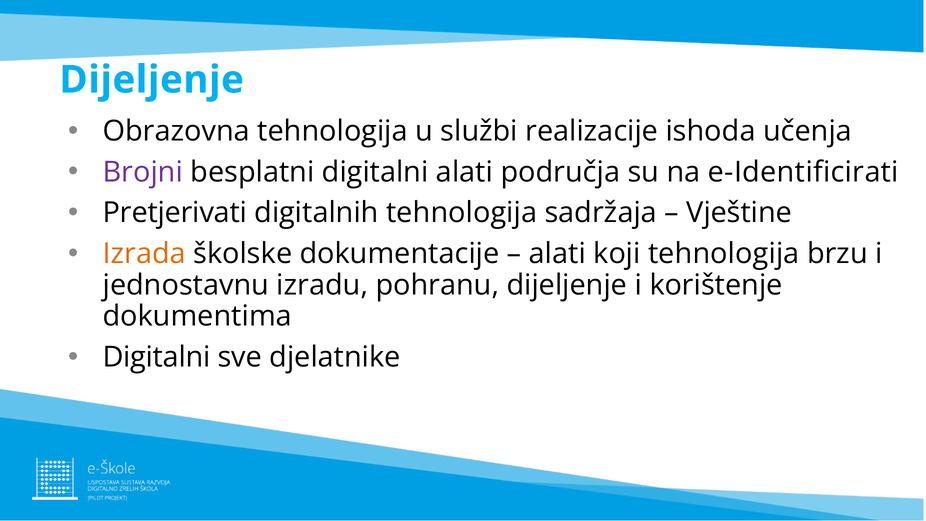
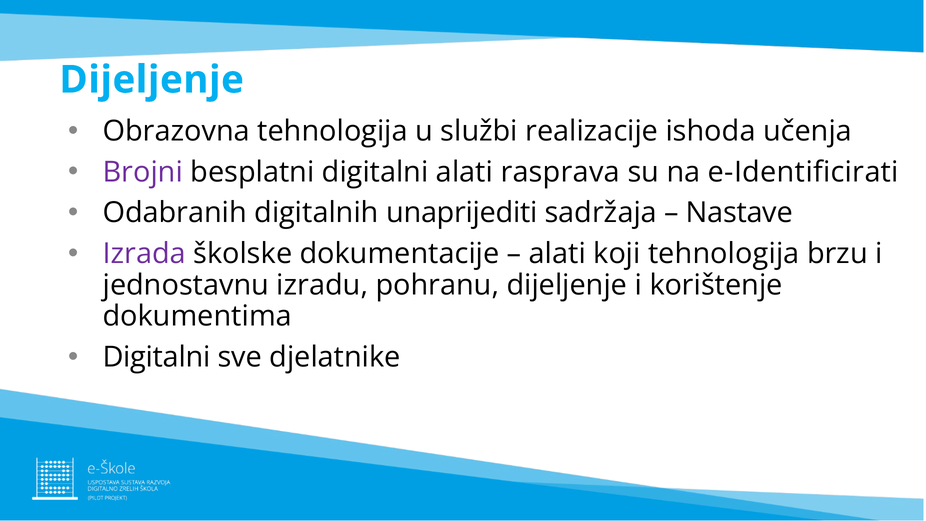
područja: područja -> rasprava
Pretjerivati: Pretjerivati -> Odabranih
digitalnih tehnologija: tehnologija -> unaprijediti
Vještine: Vještine -> Nastave
Izrada colour: orange -> purple
